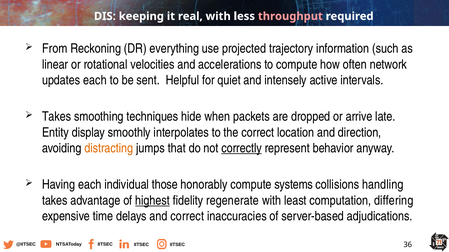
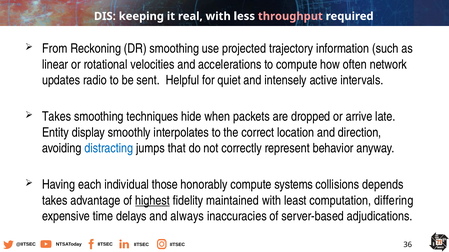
DR everything: everything -> smoothing
updates each: each -> radio
distracting colour: orange -> blue
correctly underline: present -> none
handling: handling -> depends
regenerate: regenerate -> maintained
and correct: correct -> always
